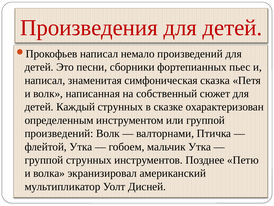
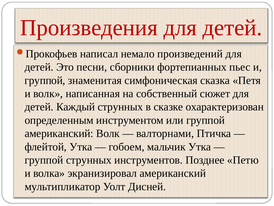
написал at (45, 80): написал -> группой
произведений at (59, 133): произведений -> американский
